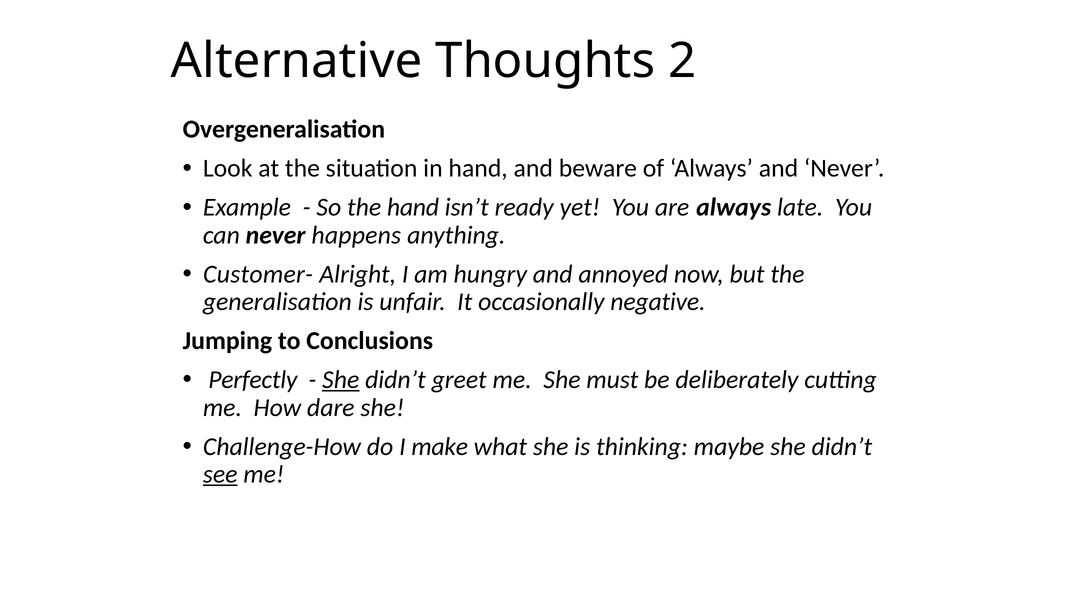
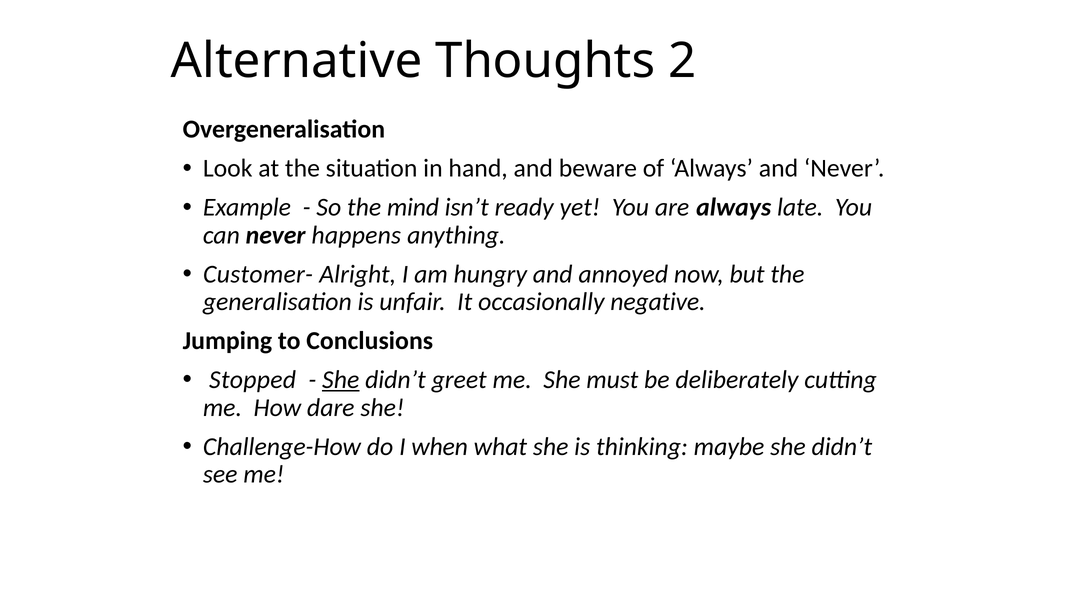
the hand: hand -> mind
Perfectly: Perfectly -> Stopped
make: make -> when
see underline: present -> none
